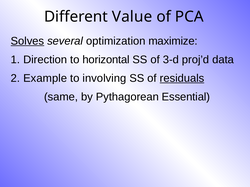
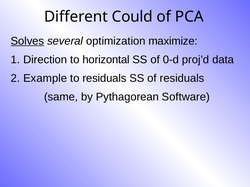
Value: Value -> Could
3-d: 3-d -> 0-d
to involving: involving -> residuals
residuals at (182, 78) underline: present -> none
Essential: Essential -> Software
